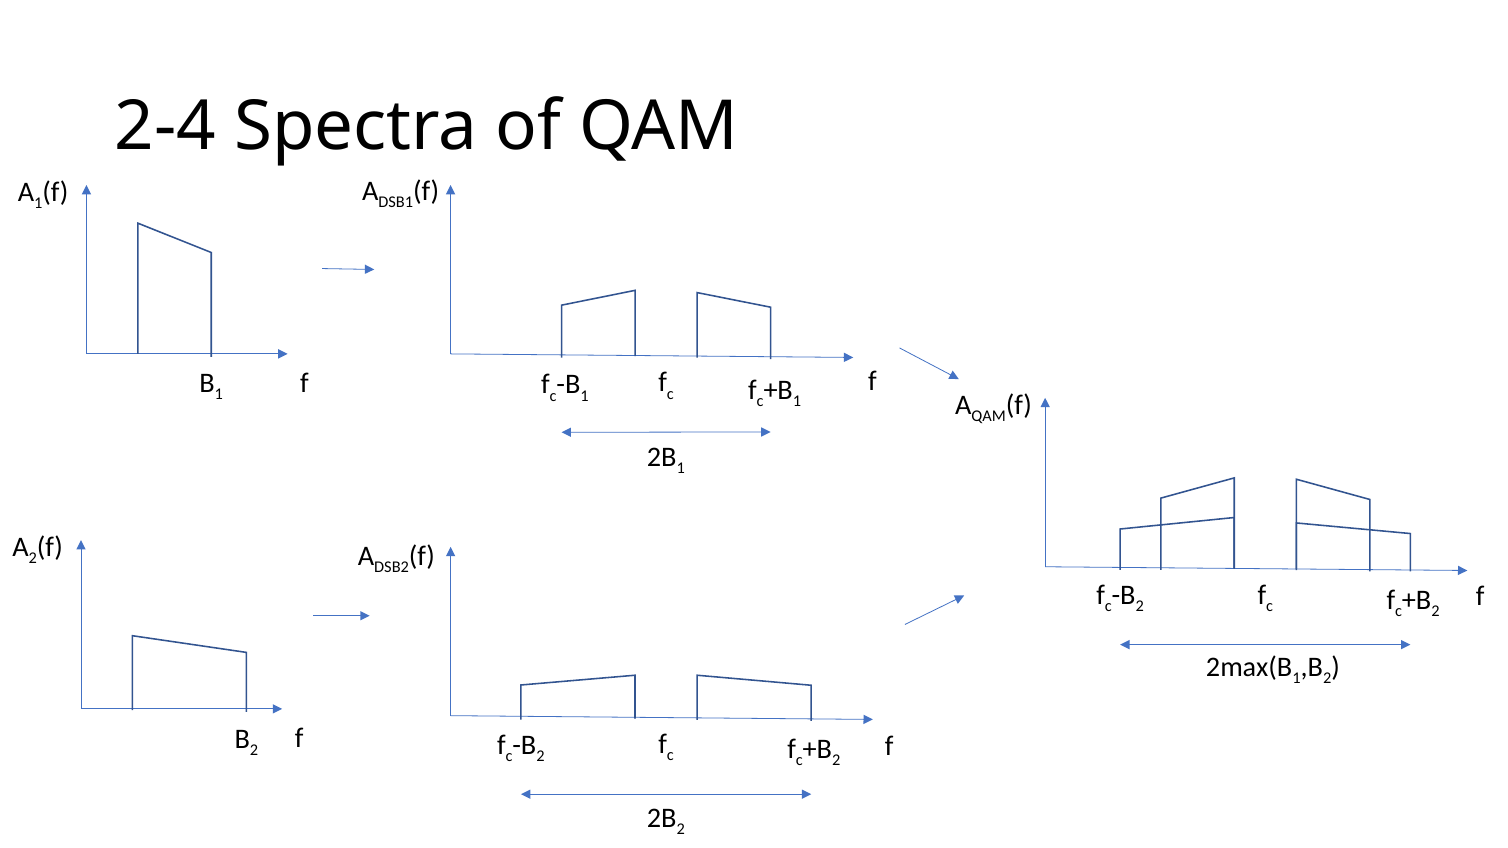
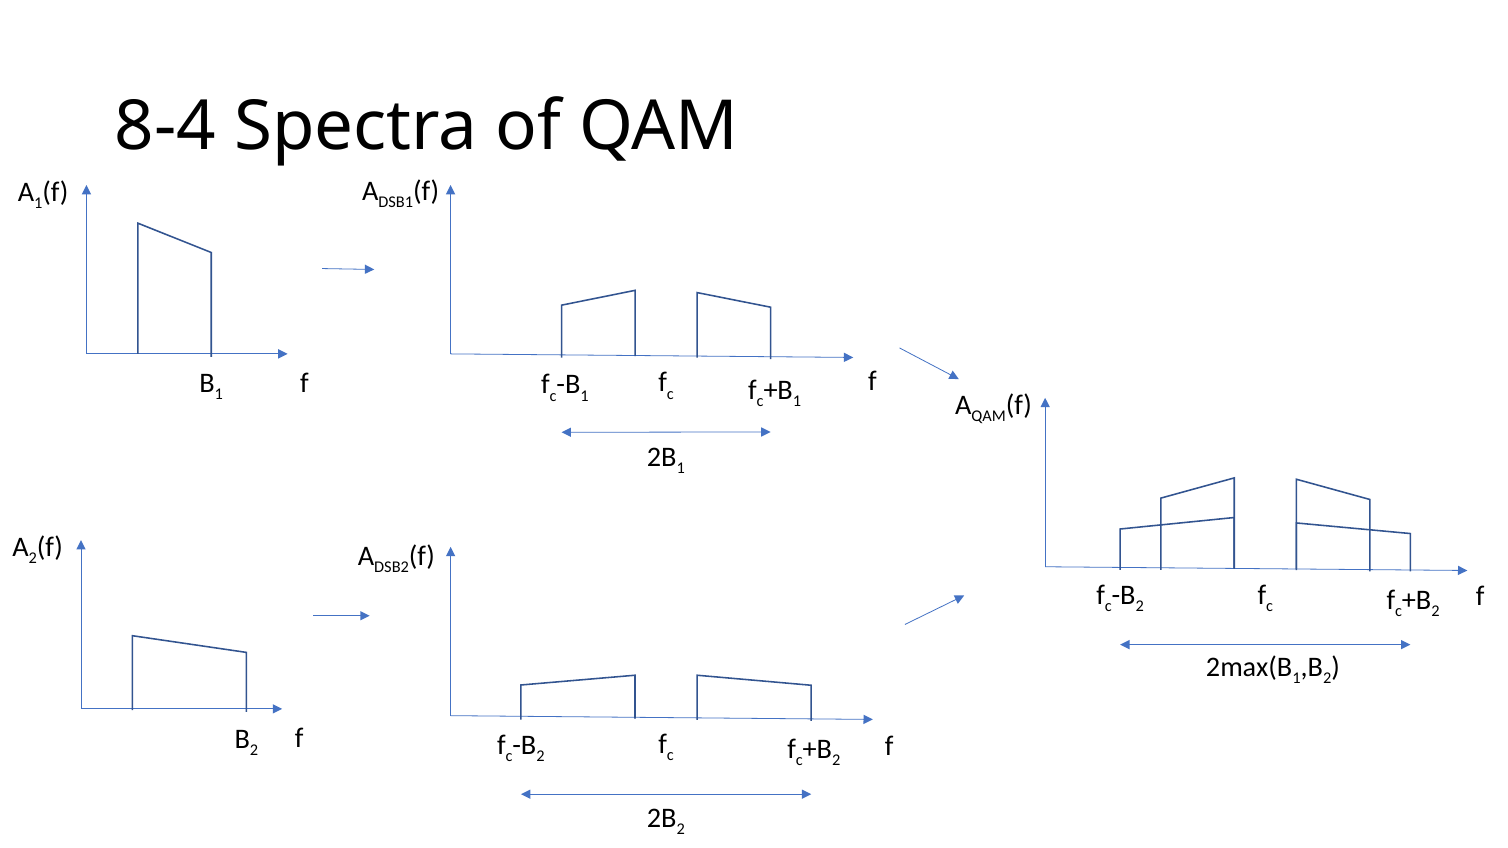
2-4: 2-4 -> 8-4
